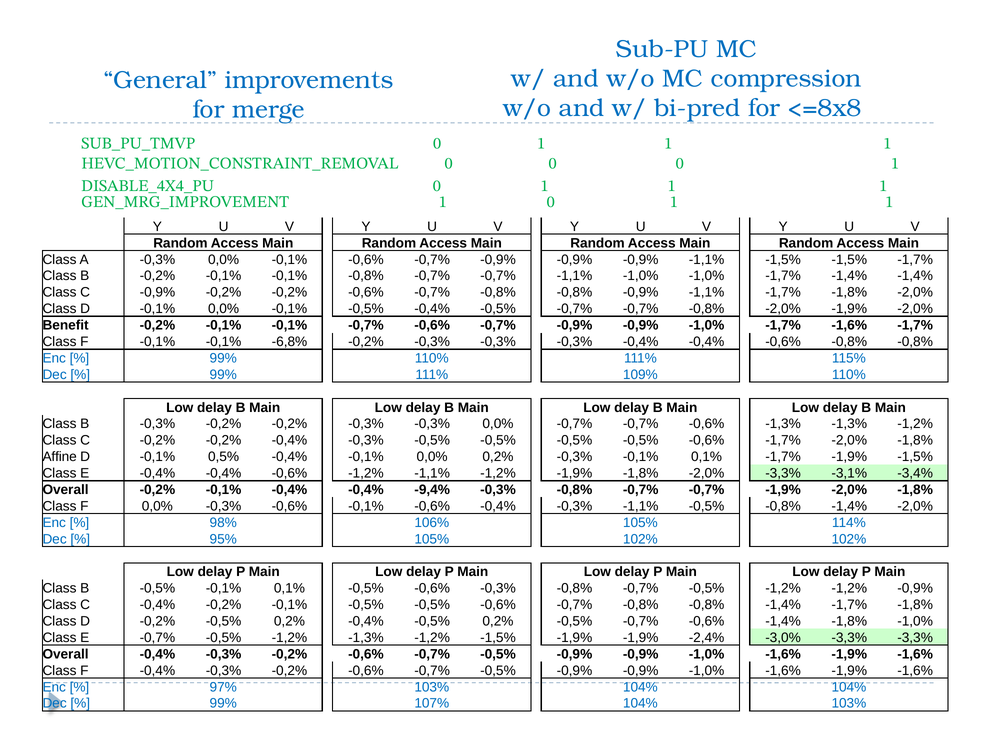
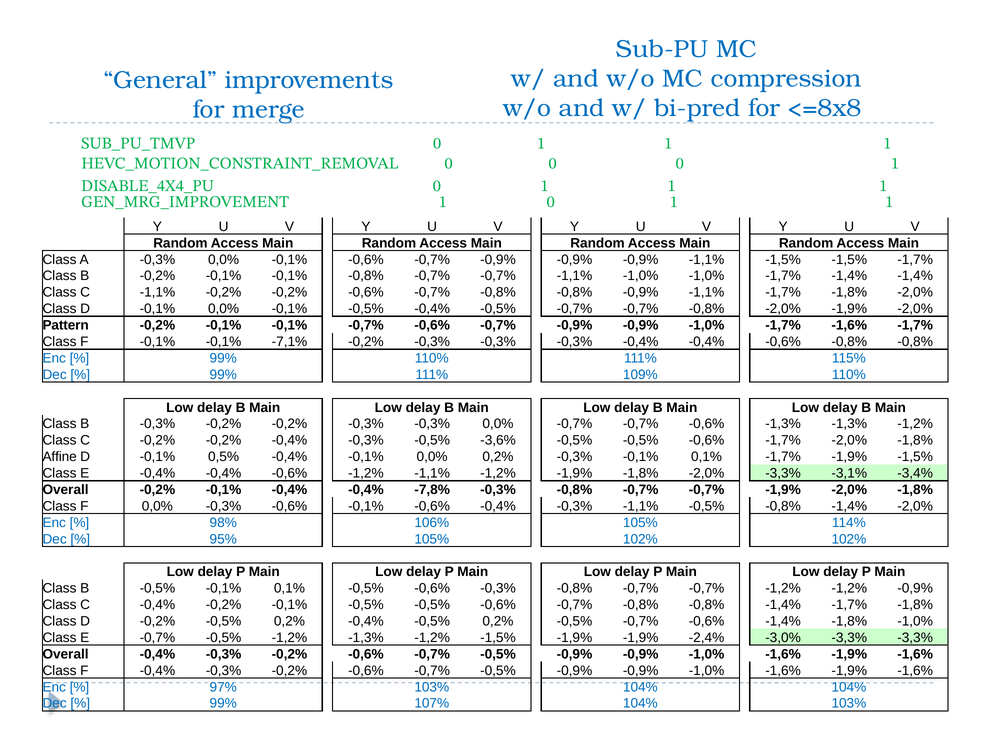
C -0,9%: -0,9% -> -1,1%
Benefit: Benefit -> Pattern
-6,8%: -6,8% -> -7,1%
-0,3% -0,5% -0,5%: -0,5% -> -3,6%
-9,4%: -9,4% -> -7,8%
-0,5% at (707, 589): -0,5% -> -0,7%
